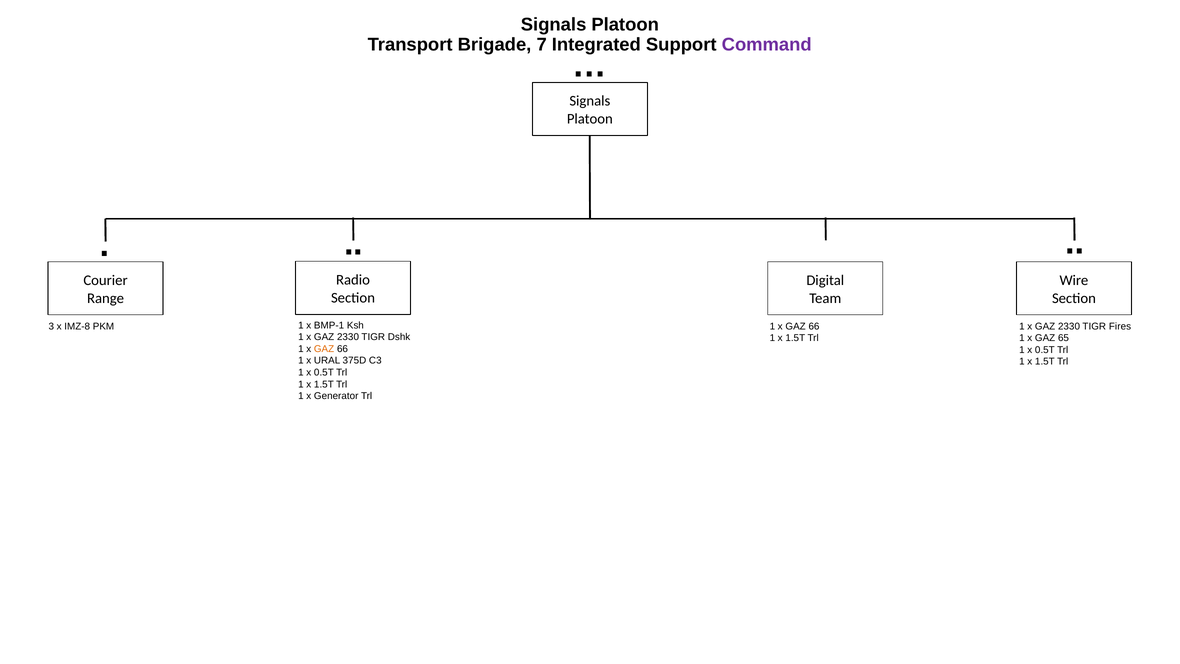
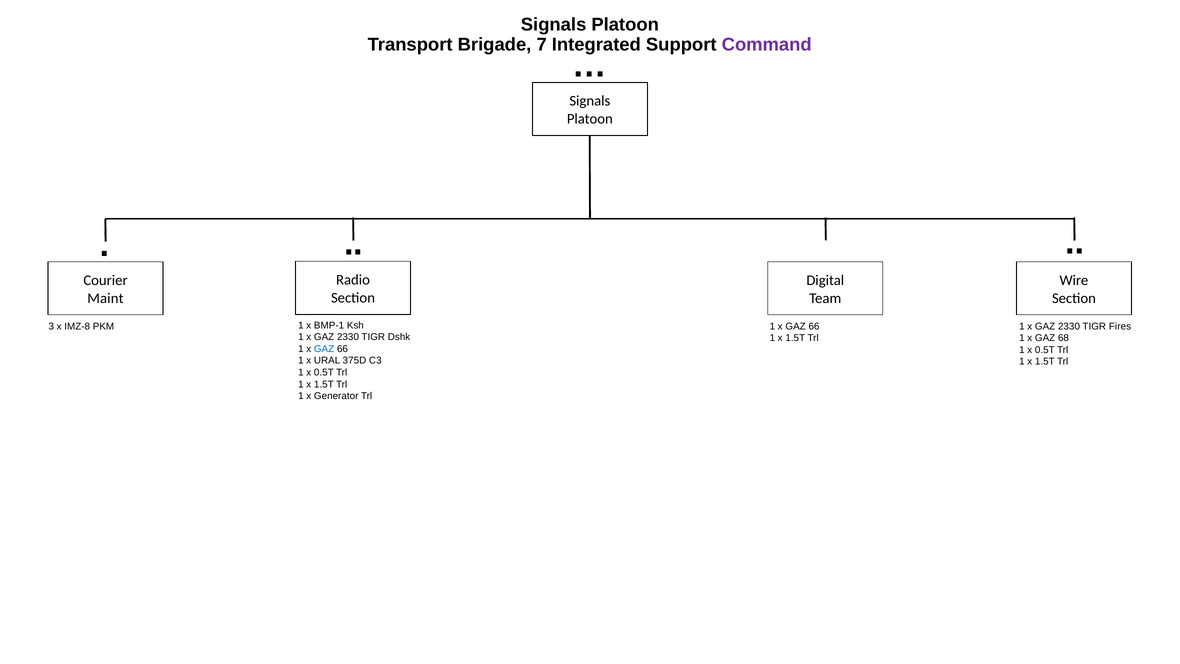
Range: Range -> Maint
65: 65 -> 68
GAZ at (324, 349) colour: orange -> blue
